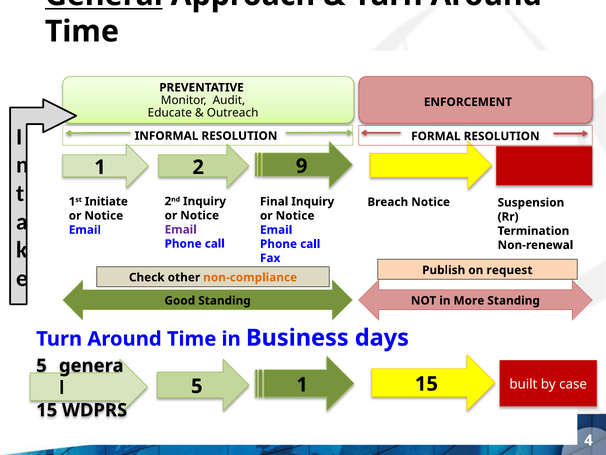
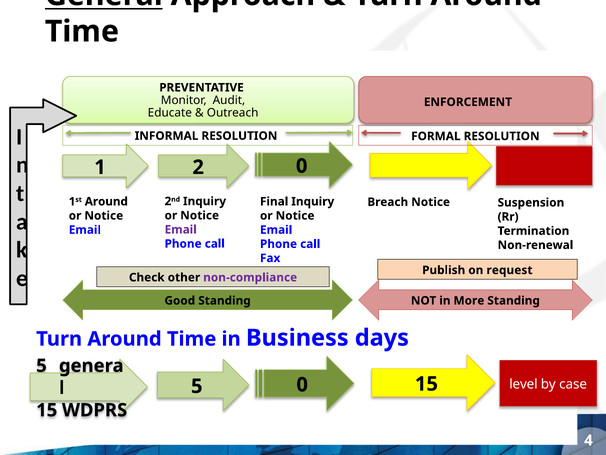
2 9: 9 -> 0
Initiate at (106, 201): Initiate -> Around
non-compliance colour: orange -> purple
built: built -> level
5 1: 1 -> 0
